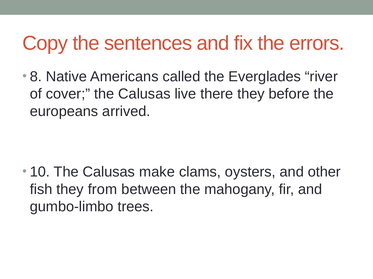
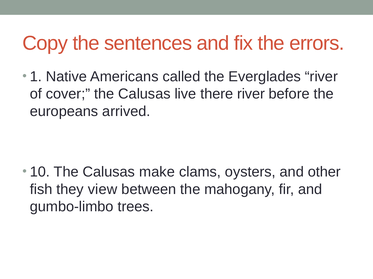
8: 8 -> 1
there they: they -> river
from: from -> view
